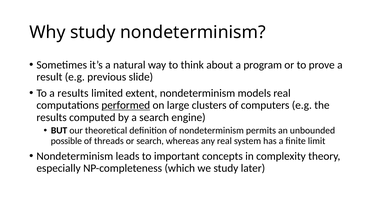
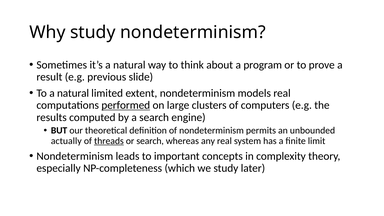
To a results: results -> natural
possible: possible -> actually
threads underline: none -> present
